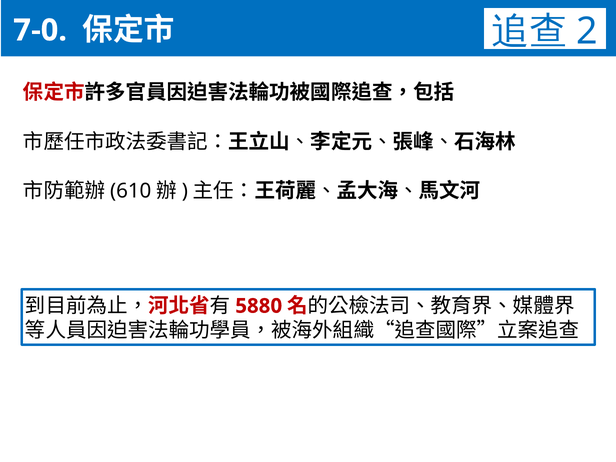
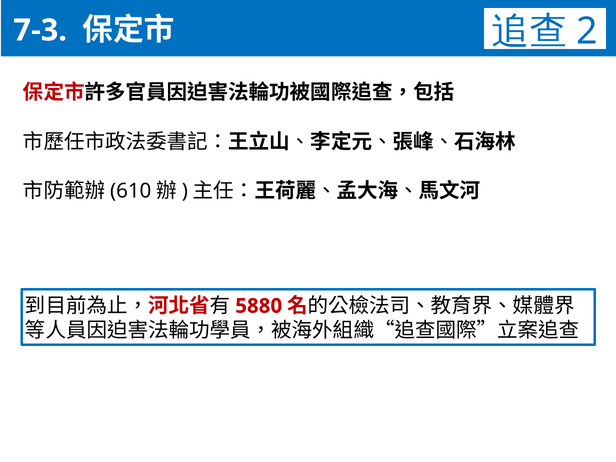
7-0: 7-0 -> 7-3
